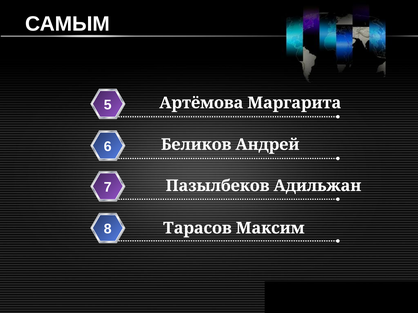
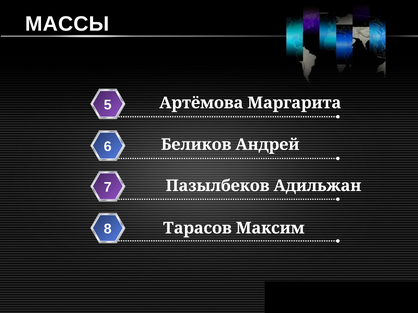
САМЫМ: САМЫМ -> МАССЫ
